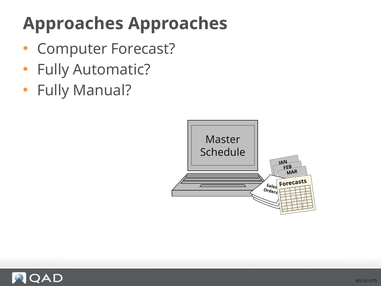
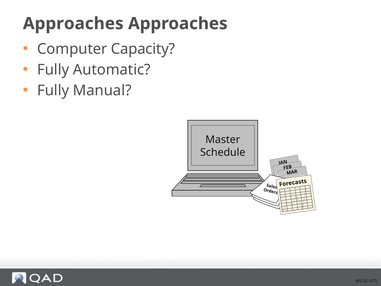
Forecast: Forecast -> Capacity
